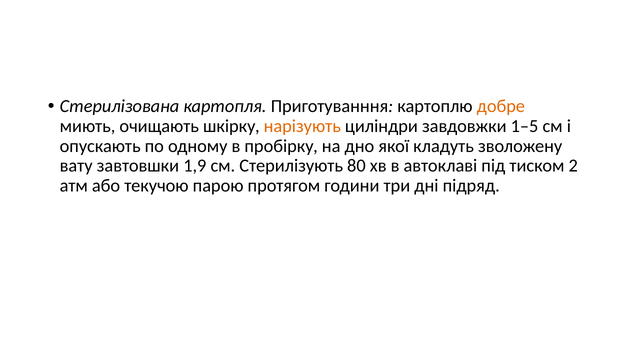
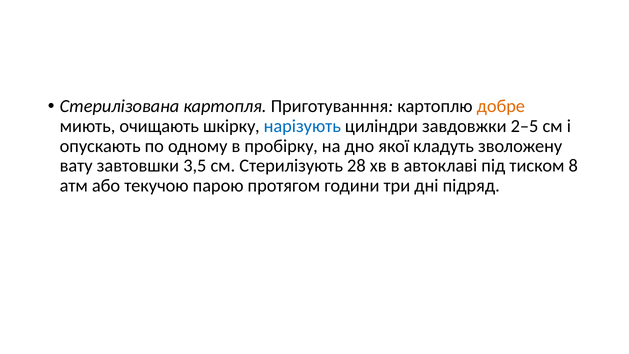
нарізують colour: orange -> blue
1–5: 1–5 -> 2–5
1,9: 1,9 -> 3,5
80: 80 -> 28
2: 2 -> 8
